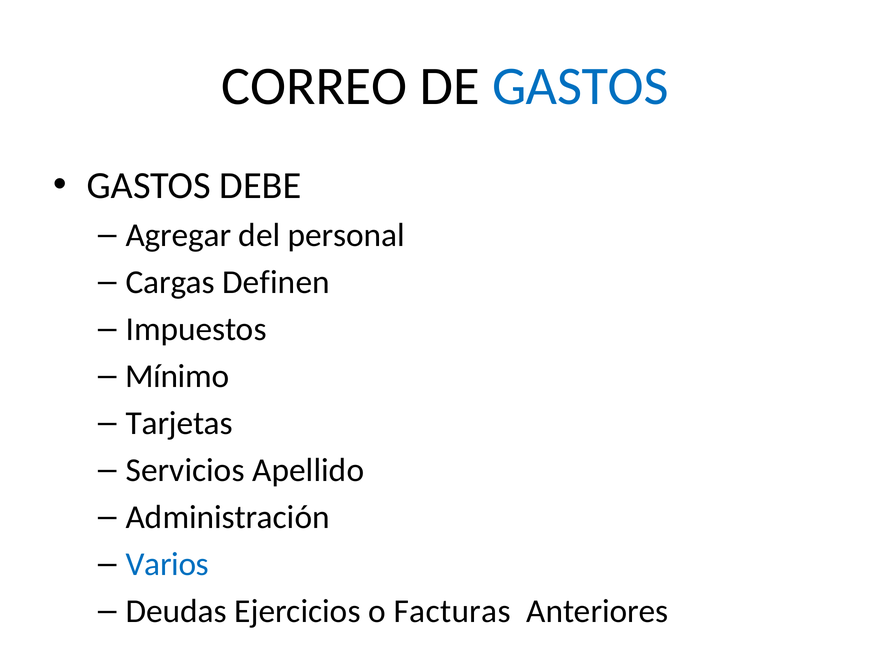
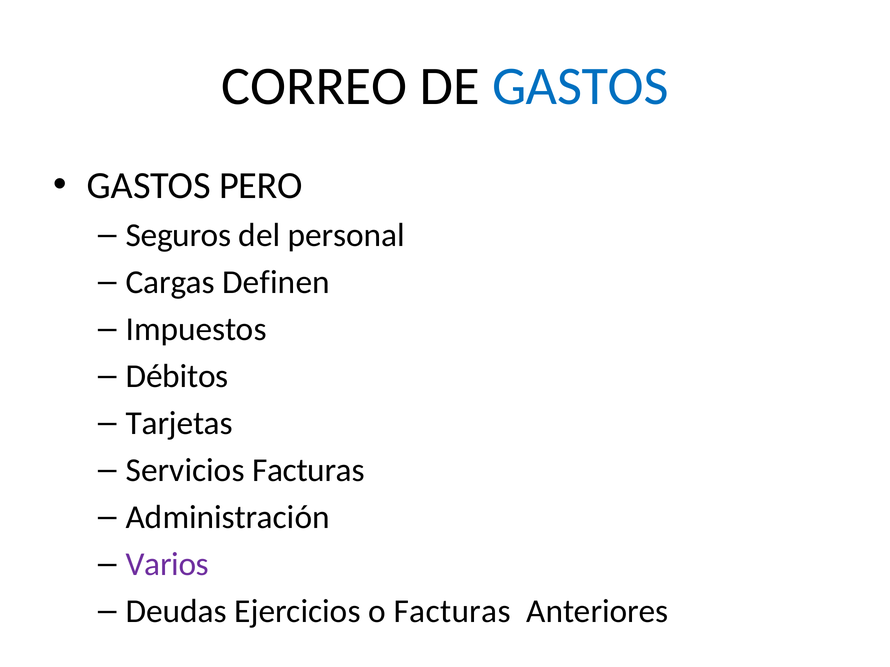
DEBE: DEBE -> PERO
Agregar: Agregar -> Seguros
Mínimo: Mínimo -> Débitos
Servicios Apellido: Apellido -> Facturas
Varios colour: blue -> purple
